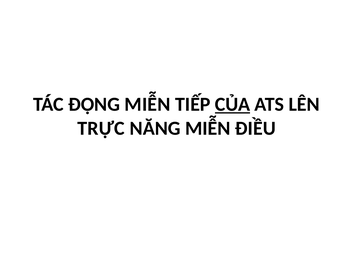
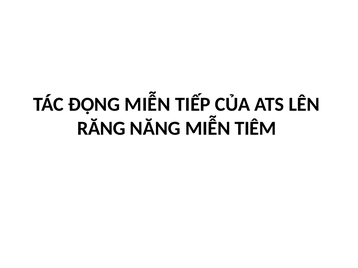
CỦA underline: present -> none
TRỰC: TRỰC -> RĂNG
ĐIỀU: ĐIỀU -> TIÊM
